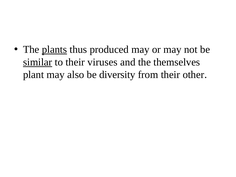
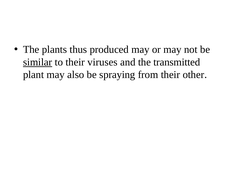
plants underline: present -> none
themselves: themselves -> transmitted
diversity: diversity -> spraying
